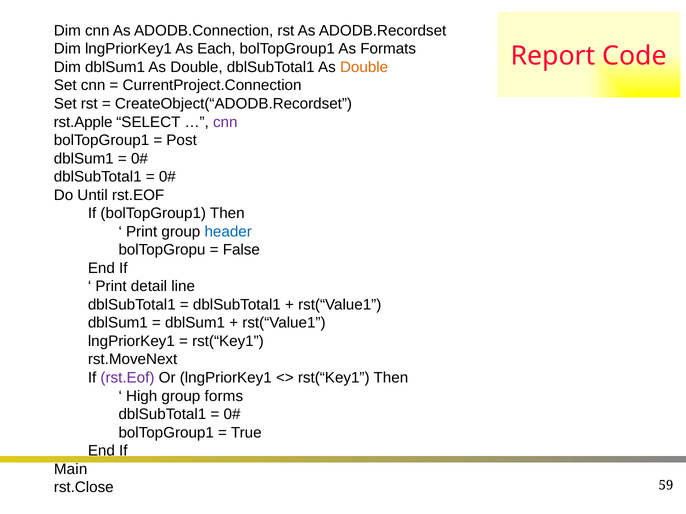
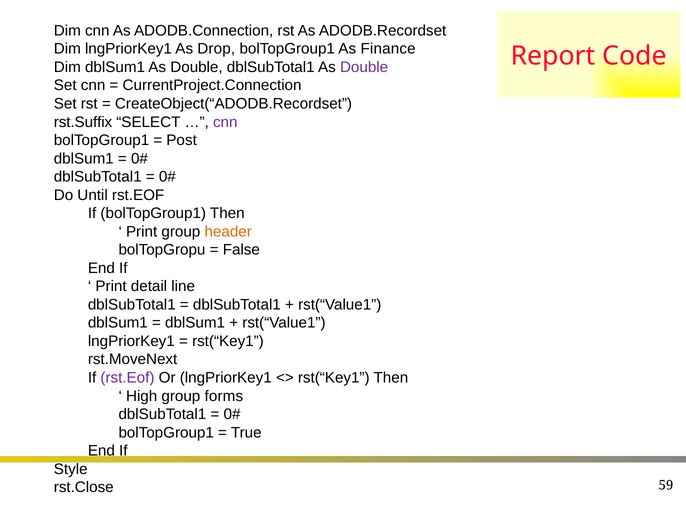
Each: Each -> Drop
Formats: Formats -> Finance
Double at (364, 67) colour: orange -> purple
rst.Apple: rst.Apple -> rst.Suffix
header colour: blue -> orange
Main: Main -> Style
